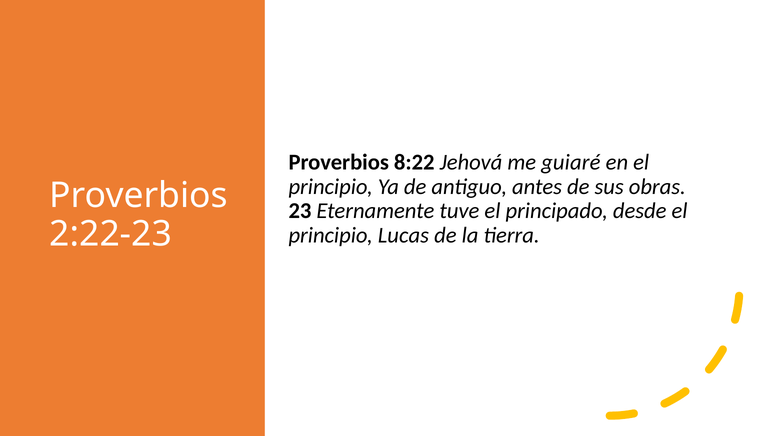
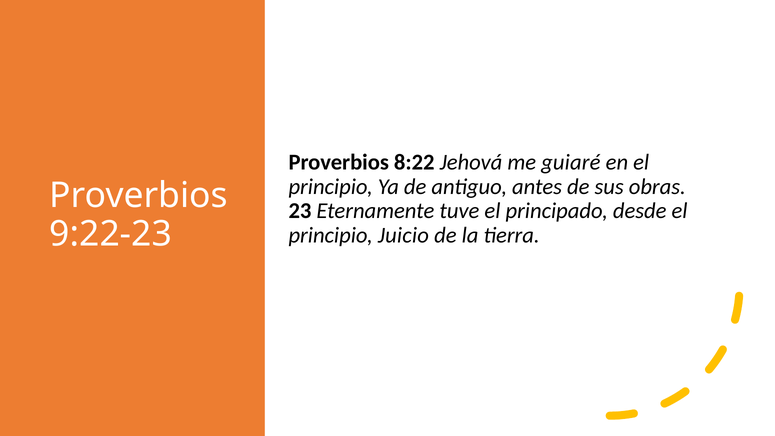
2:22-23: 2:22-23 -> 9:22-23
Lucas: Lucas -> Juicio
